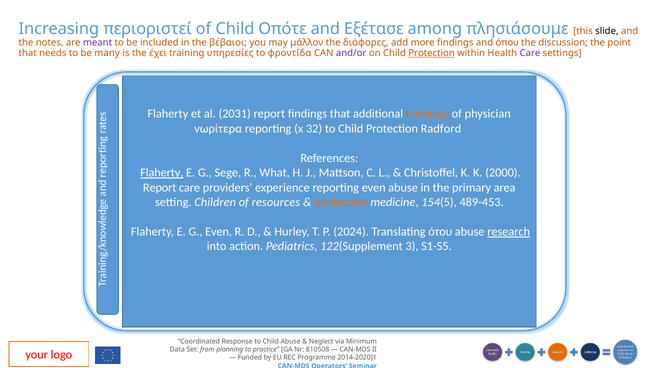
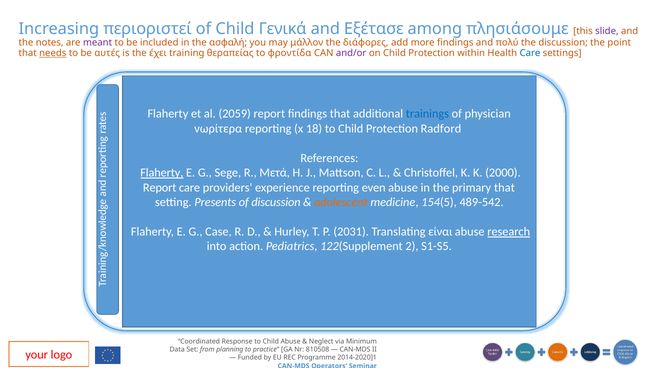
Οπότε: Οπότε -> Γενικά
slide colour: black -> purple
βέβαιοι: βέβαιοι -> ασφαλή
όπου: όπου -> πολύ
needs underline: none -> present
many: many -> αυτές
υπηρεσίες: υπηρεσίες -> θεραπείας
Protection at (432, 53) underline: present -> none
Care at (530, 53) colour: purple -> blue
2031: 2031 -> 2059
trainings colour: orange -> blue
32: 32 -> 18
What: What -> Μετά
primary area: area -> that
Children: Children -> Presents
of resources: resources -> discussion
489-453: 489-453 -> 489-542
G Even: Even -> Case
2024: 2024 -> 2031
ότου: ότου -> είναι
3: 3 -> 2
